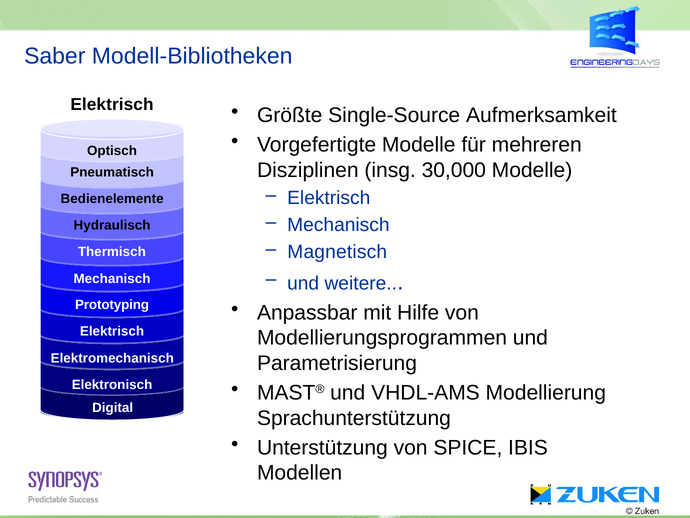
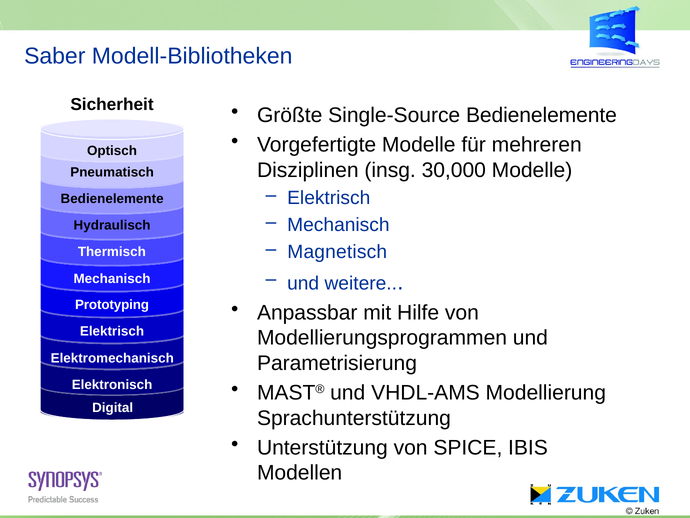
Elektrisch at (112, 105): Elektrisch -> Sicherheit
Single-Source Aufmerksamkeit: Aufmerksamkeit -> Bedienelemente
